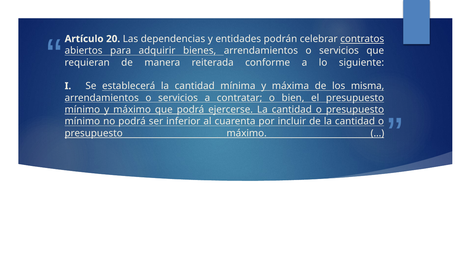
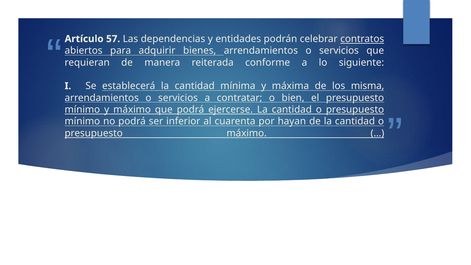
20: 20 -> 57
incluir: incluir -> hayan
